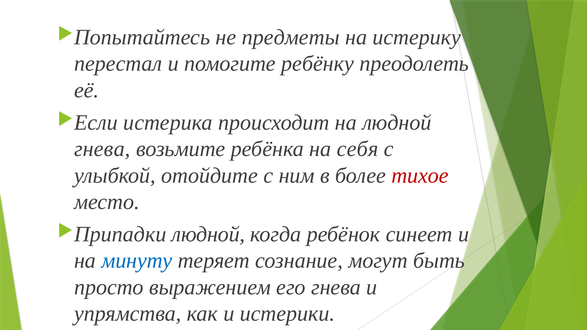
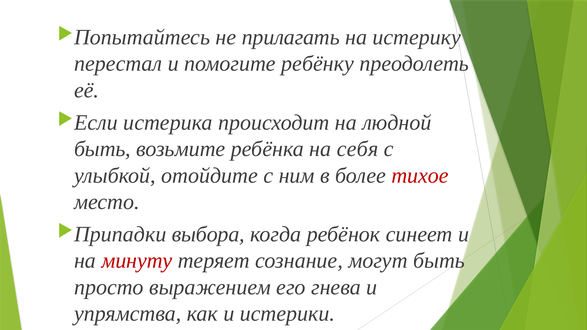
предметы: предметы -> прилагать
гнева at (102, 149): гнева -> быть
людной at (208, 234): людной -> выбора
минуту colour: blue -> red
